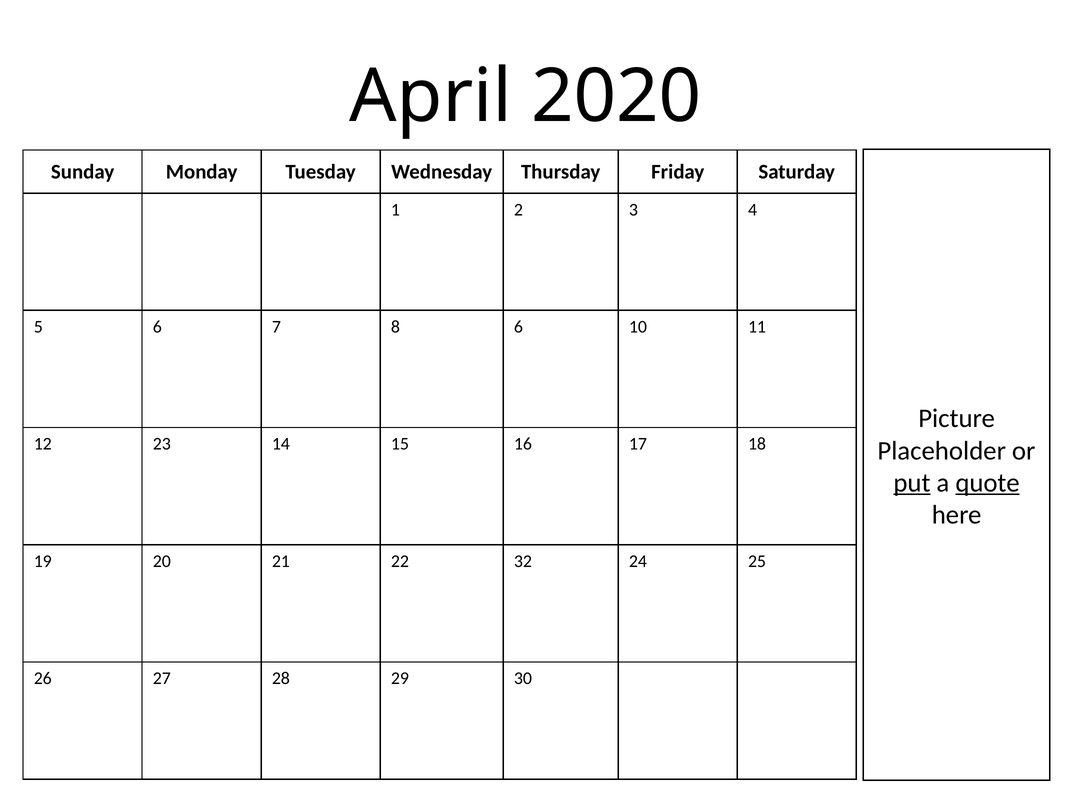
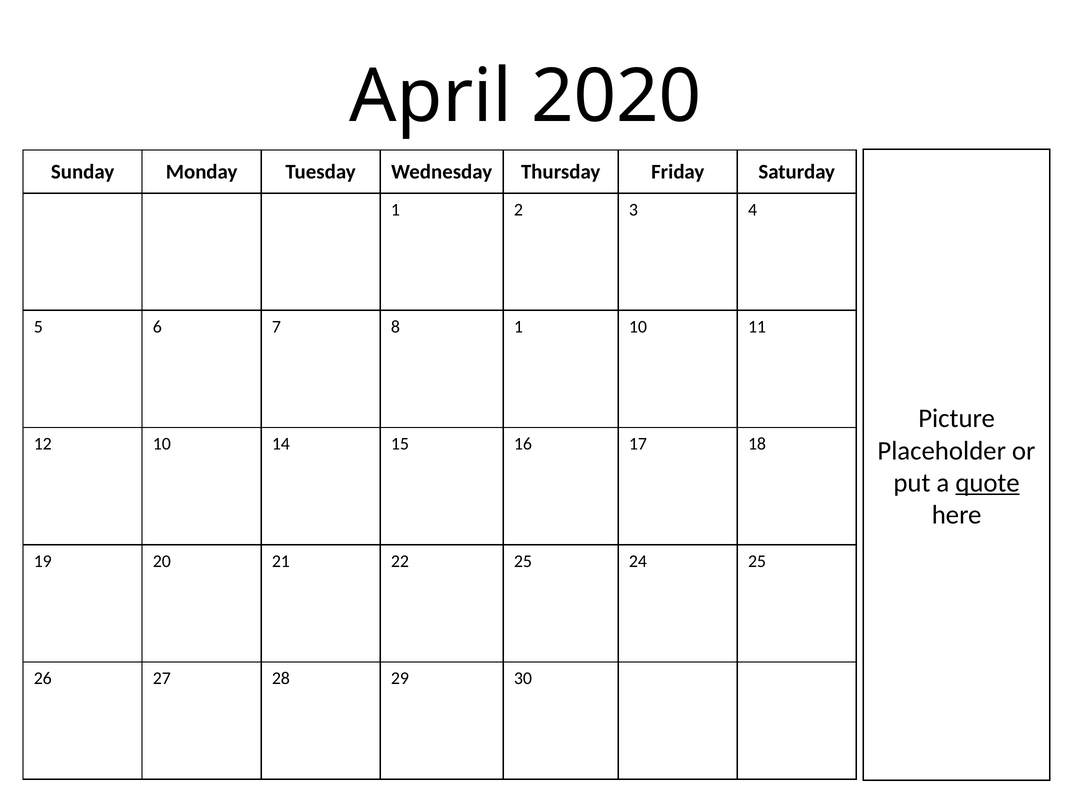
8 6: 6 -> 1
12 23: 23 -> 10
put underline: present -> none
22 32: 32 -> 25
